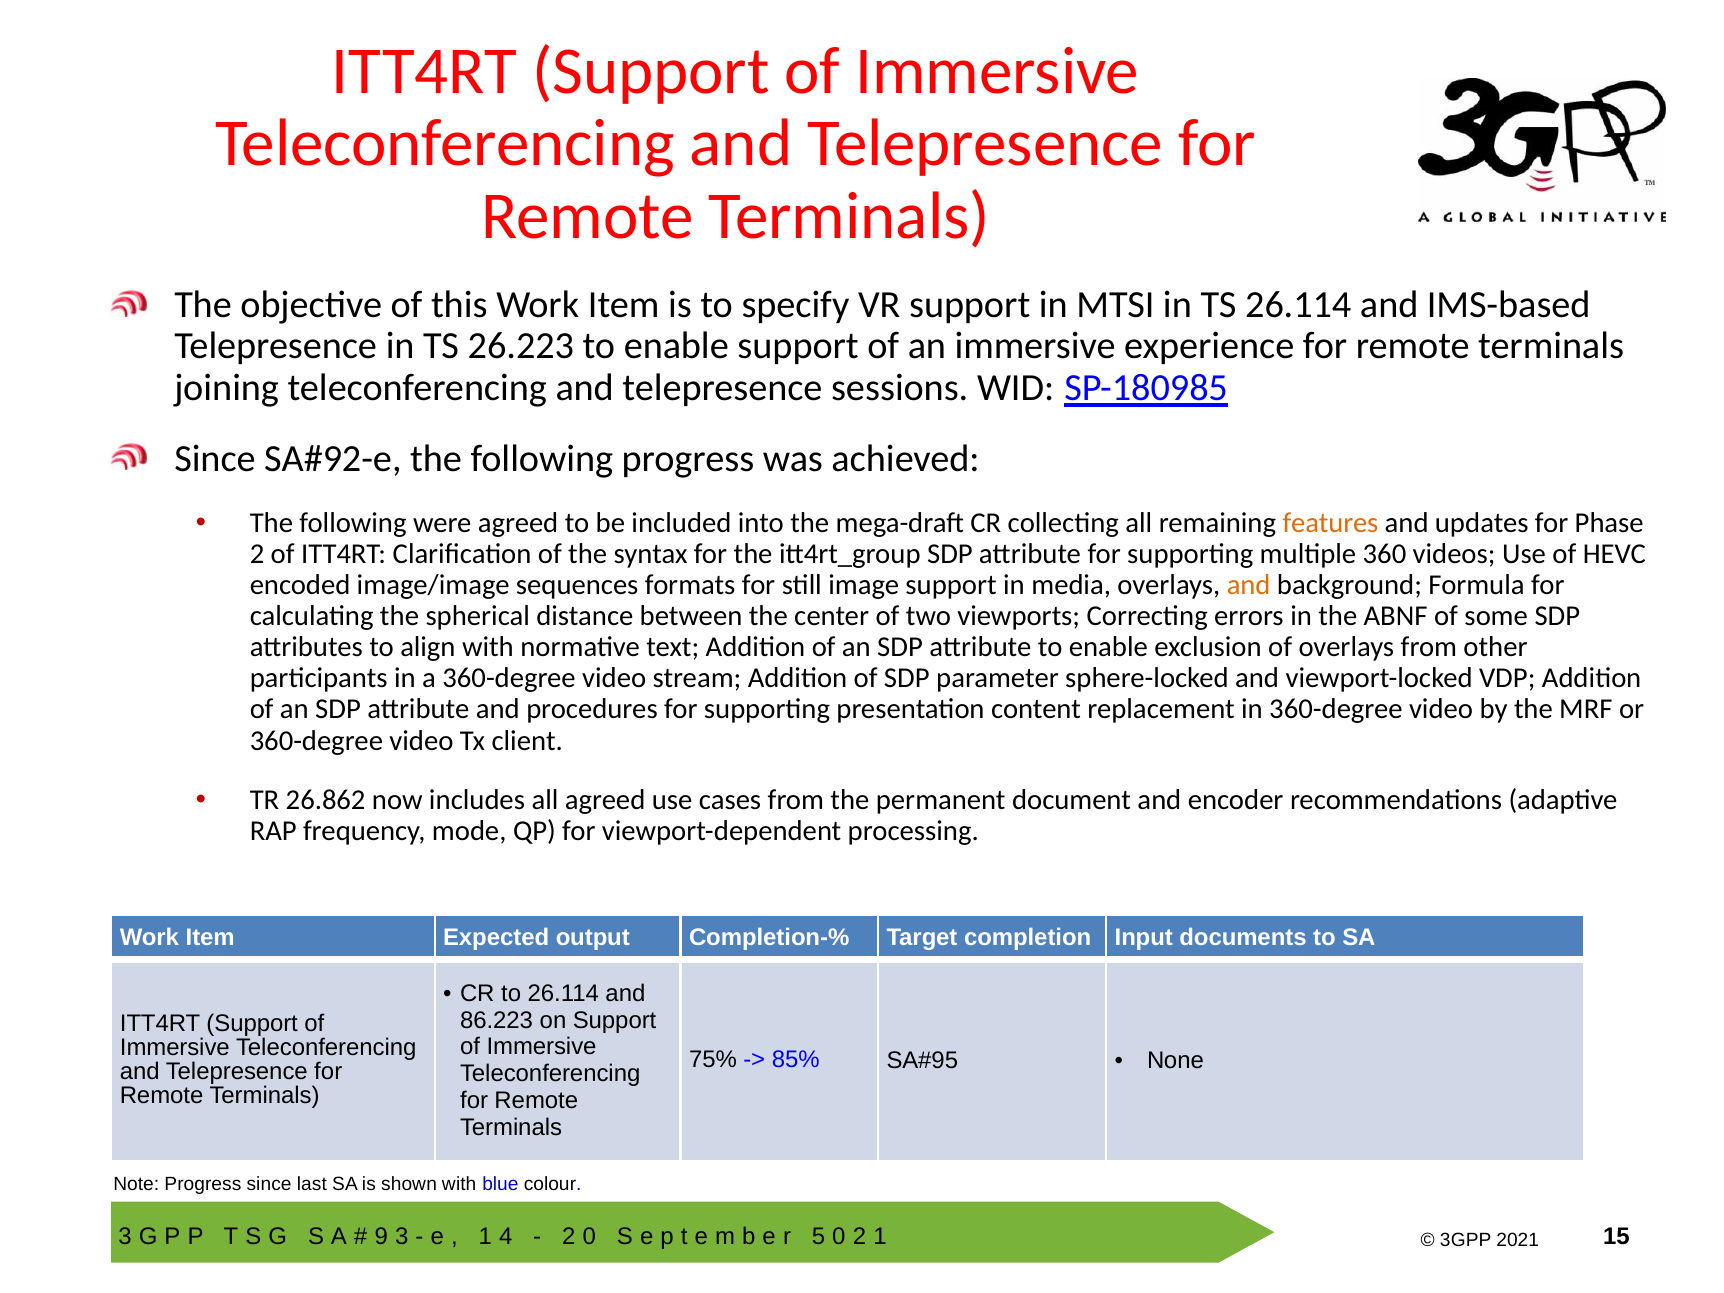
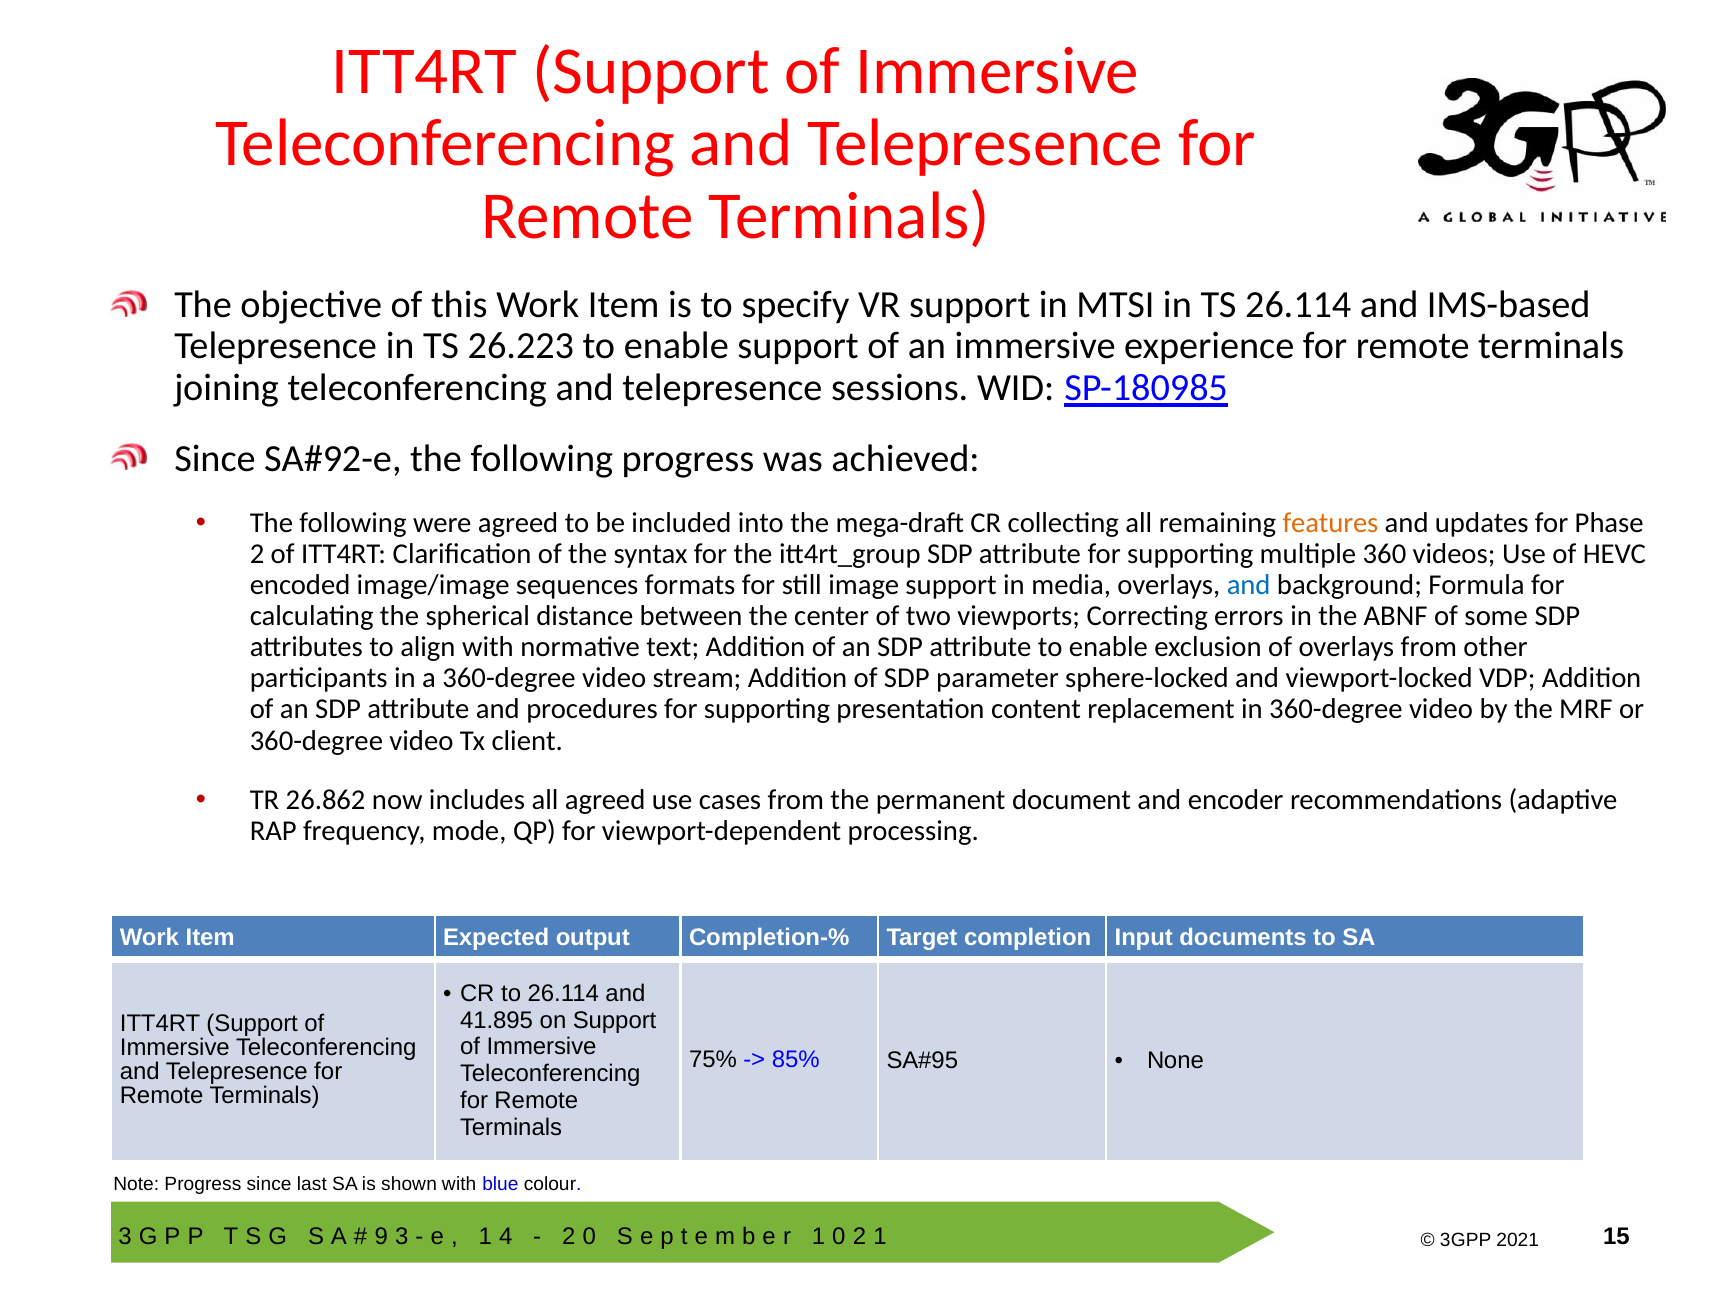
and at (1249, 585) colour: orange -> blue
86.223: 86.223 -> 41.895
5 at (818, 1236): 5 -> 1
